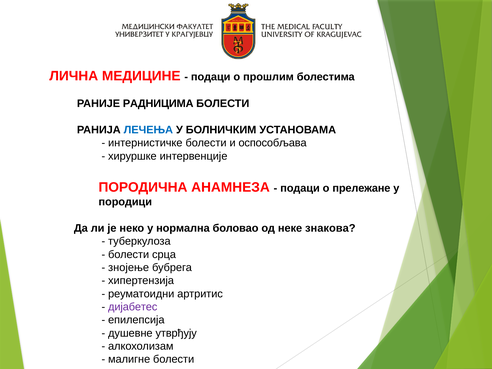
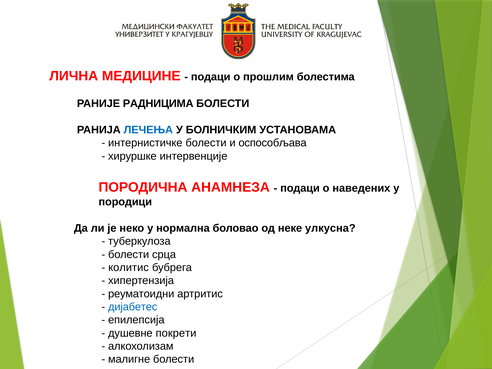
прележане: прележане -> наведених
знакова: знакова -> улкусна
знојење: знојење -> колитис
дијабетес colour: purple -> blue
утврђују: утврђују -> покрети
